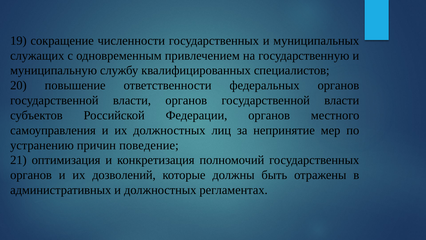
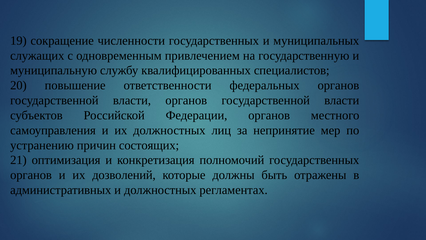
поведение: поведение -> состоящих
